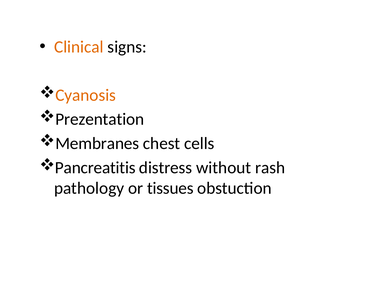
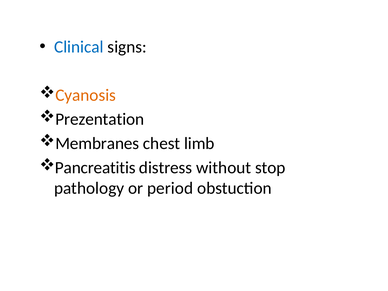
Clinical colour: orange -> blue
cells: cells -> limb
rash: rash -> stop
tissues: tissues -> period
